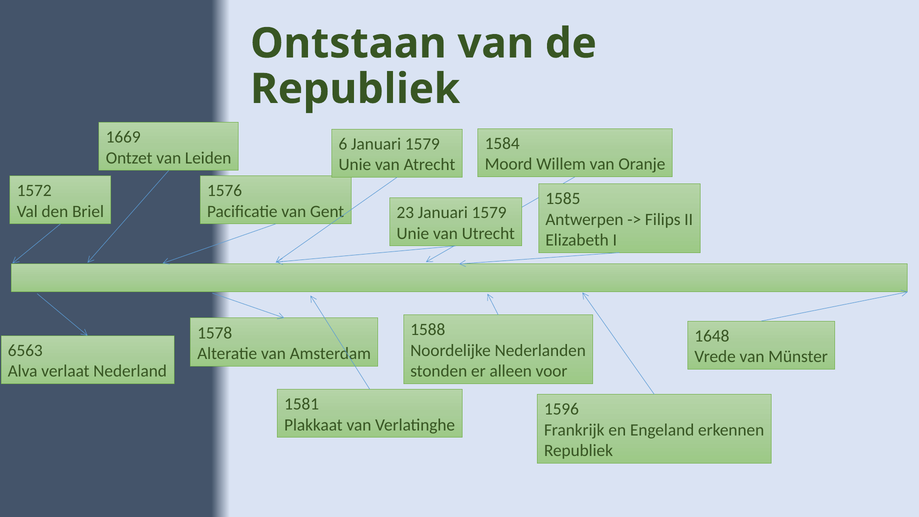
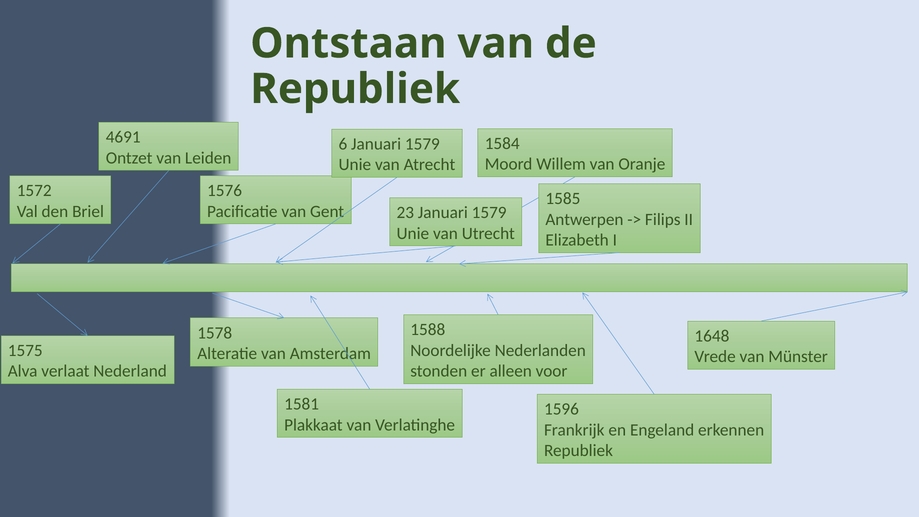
1669: 1669 -> 4691
6563: 6563 -> 1575
